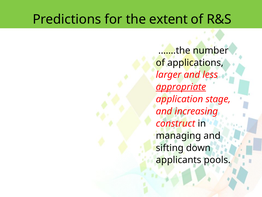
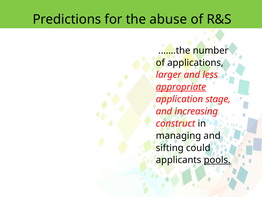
extent: extent -> abuse
down: down -> could
pools underline: none -> present
